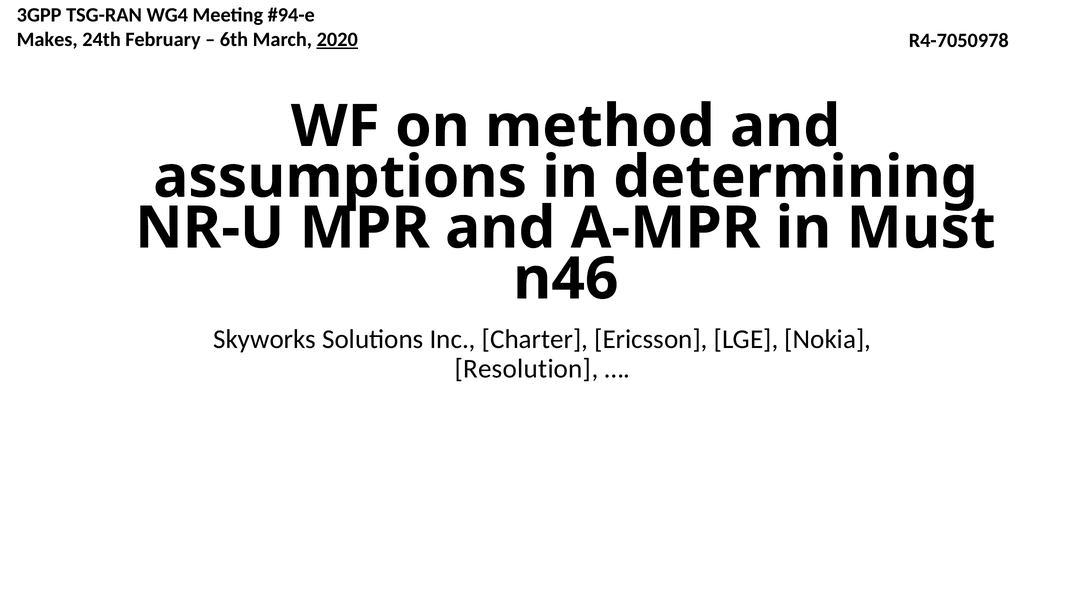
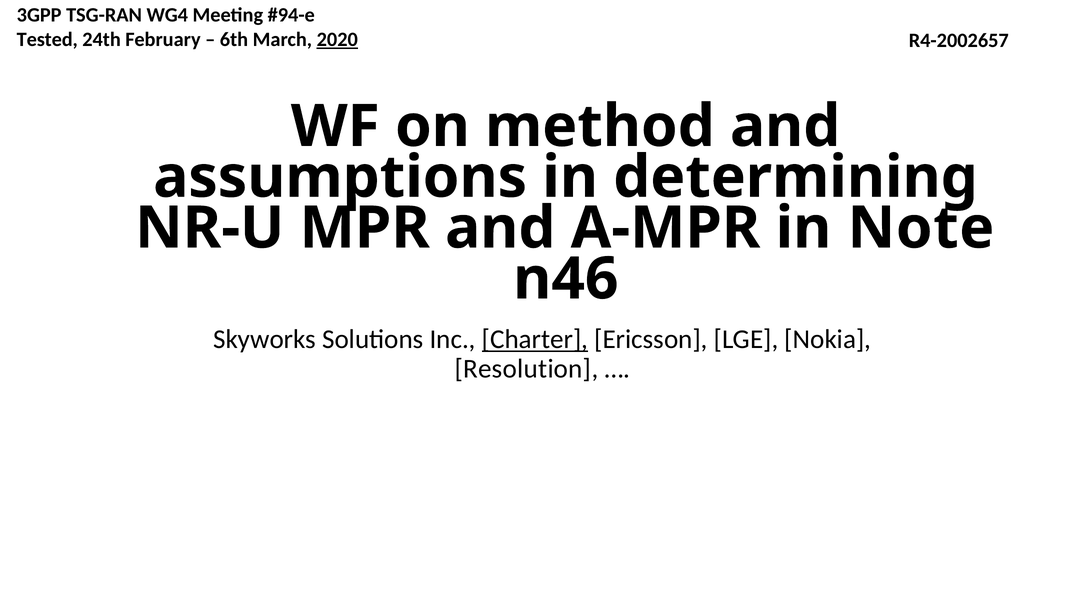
Makes: Makes -> Tested
R4-7050978: R4-7050978 -> R4-2002657
Must: Must -> Note
Charter underline: none -> present
